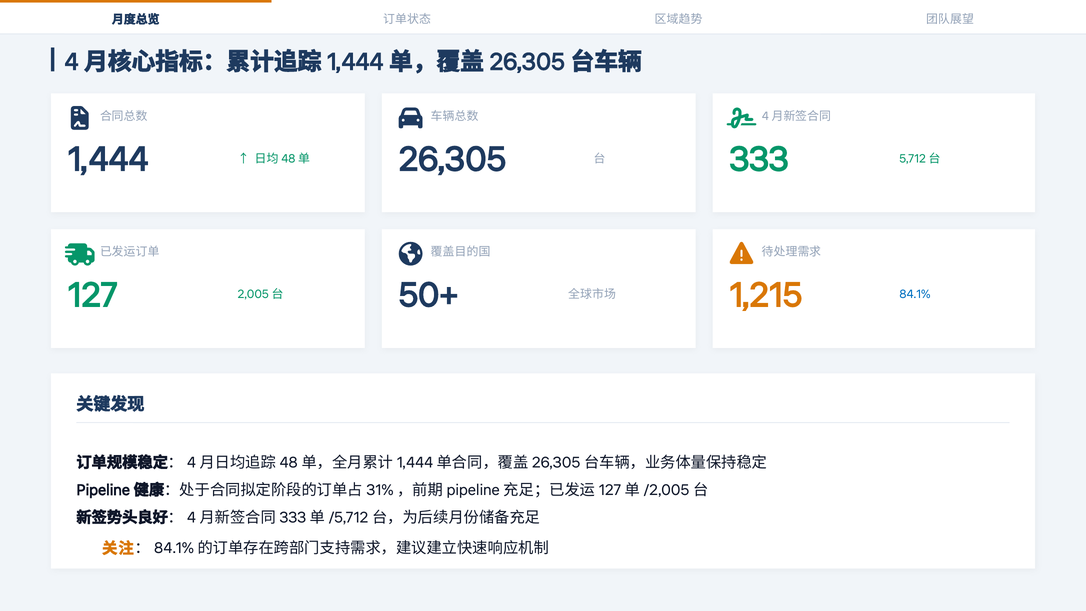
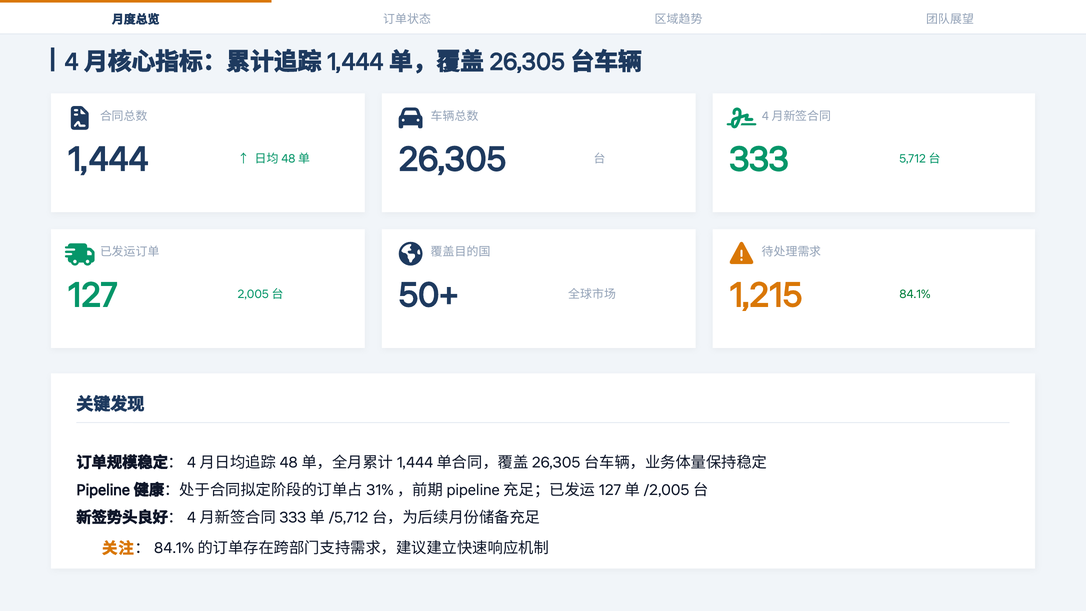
84.1% colour: blue -> green
